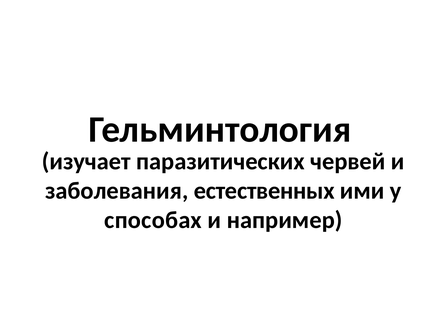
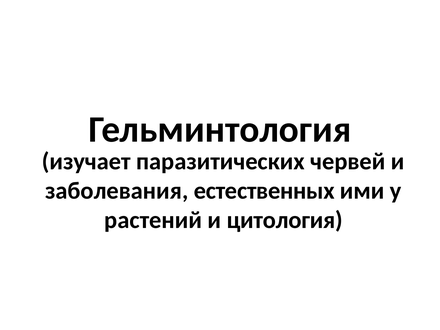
способах: способах -> растений
например: например -> цитология
